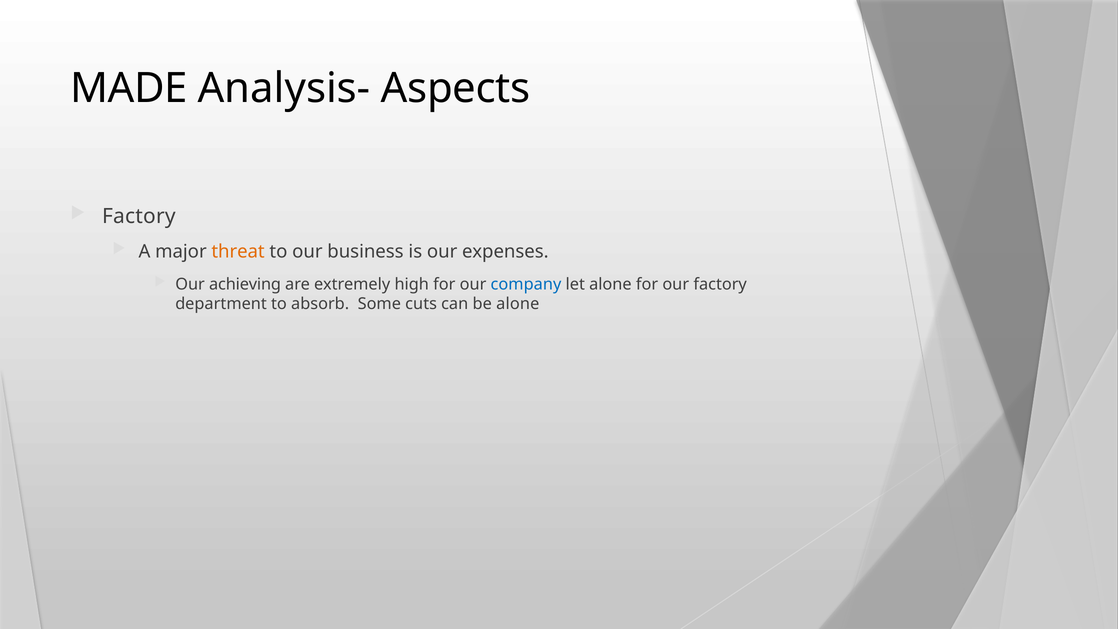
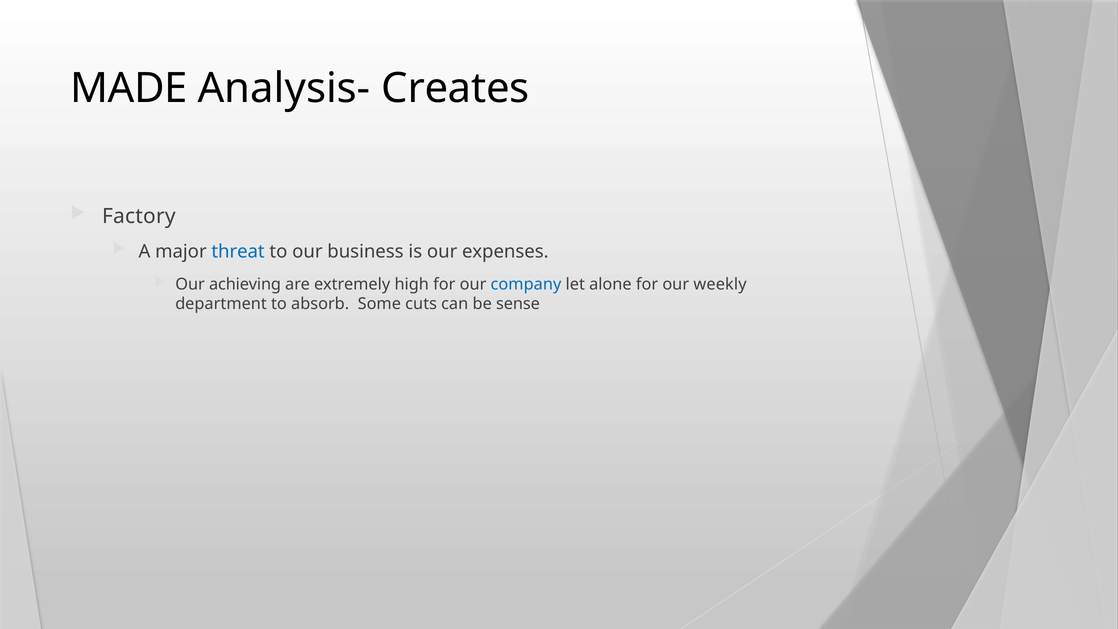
Aspects: Aspects -> Creates
threat colour: orange -> blue
our factory: factory -> weekly
be alone: alone -> sense
